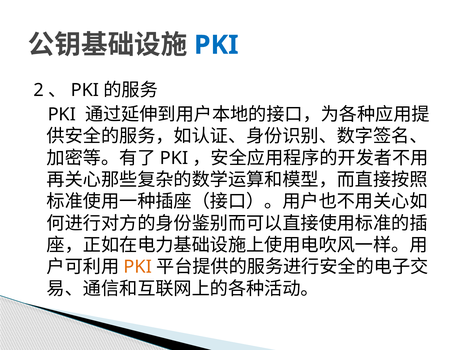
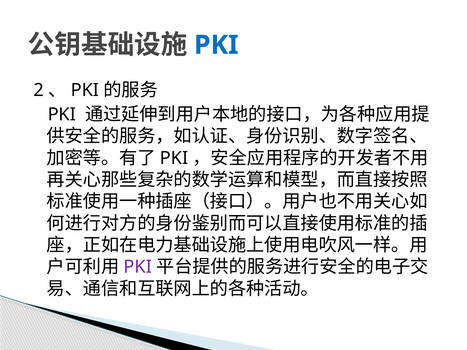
PKI at (138, 267) colour: orange -> purple
